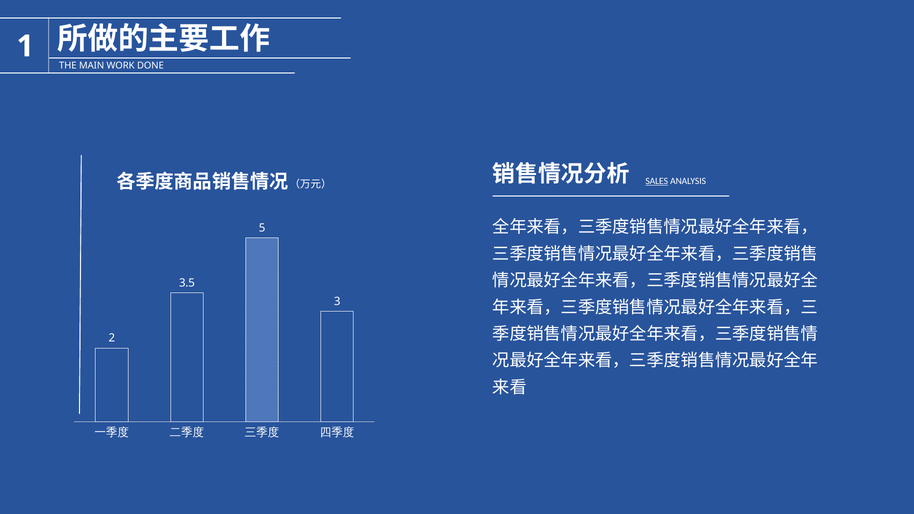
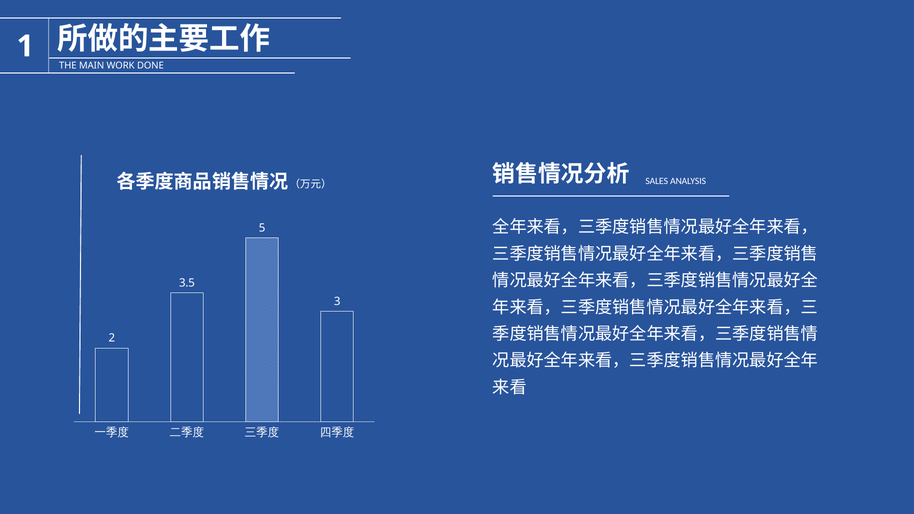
SALES underline: present -> none
